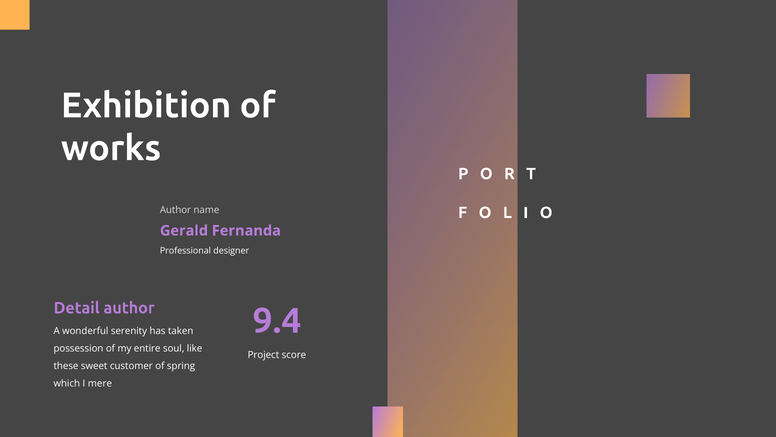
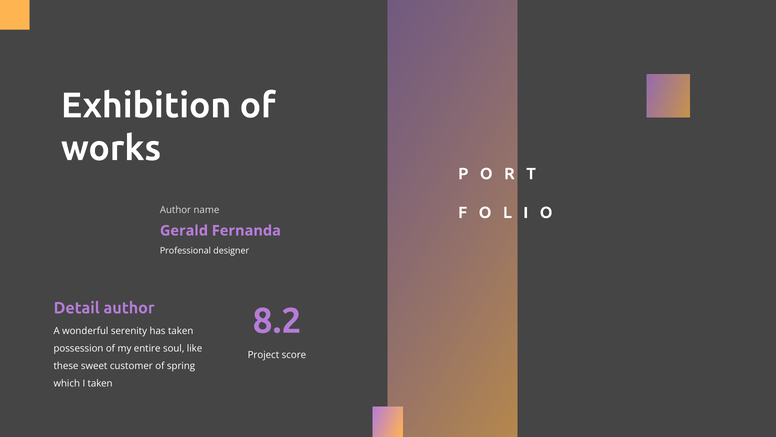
9.4: 9.4 -> 8.2
I mere: mere -> taken
